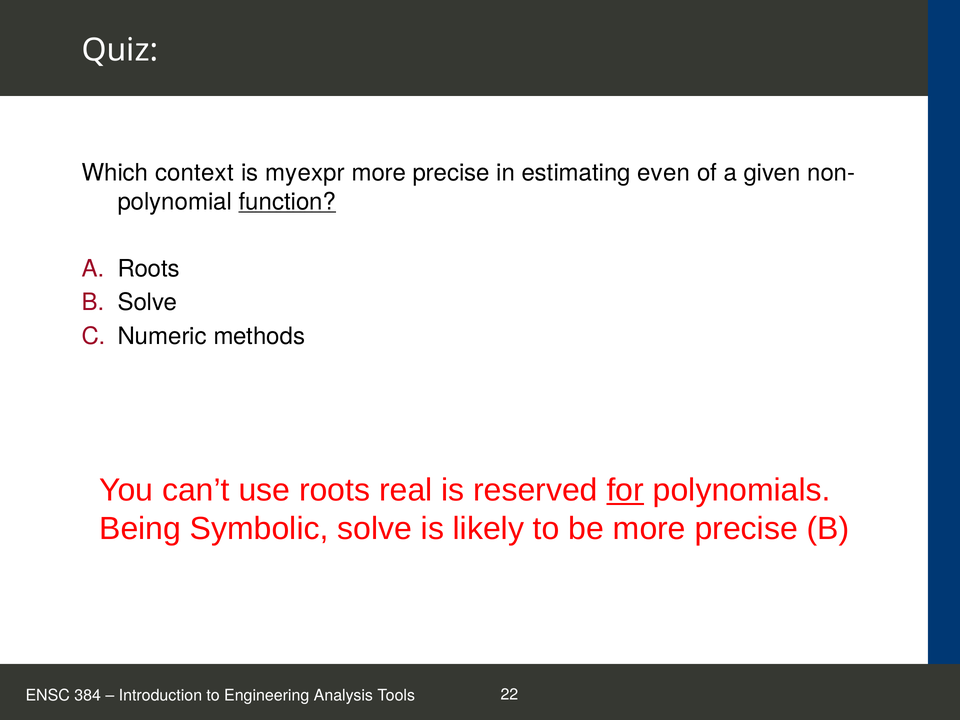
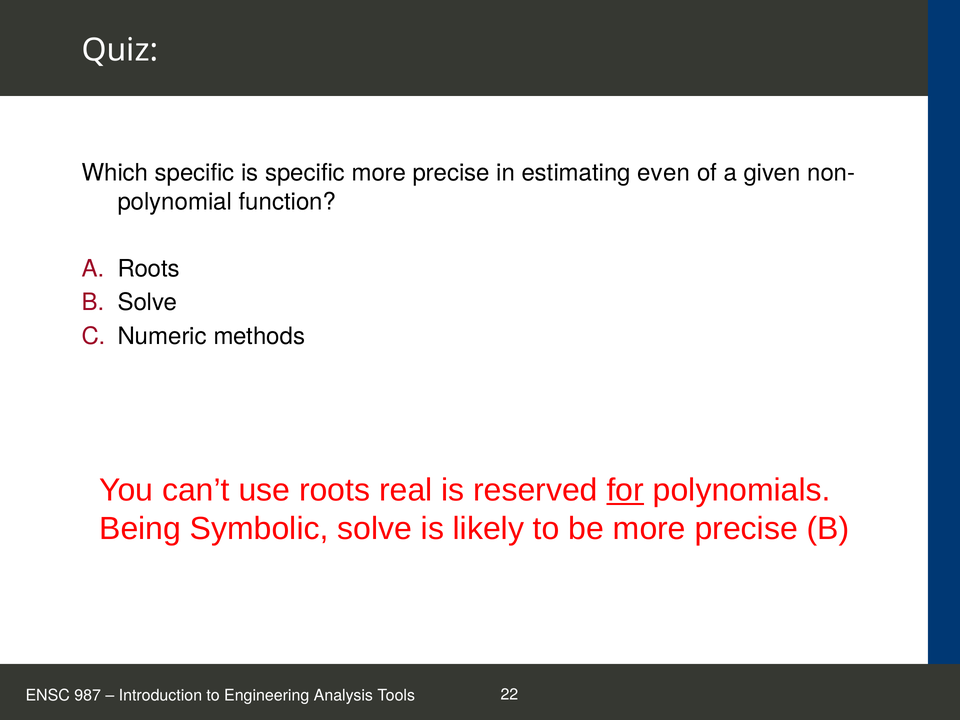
Which context: context -> specific
is myexpr: myexpr -> specific
function underline: present -> none
384: 384 -> 987
